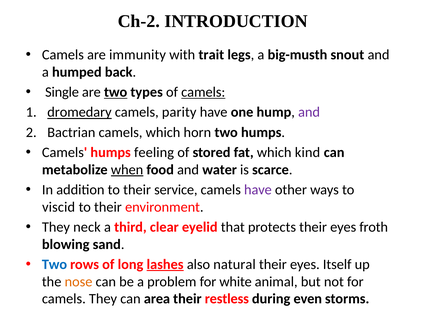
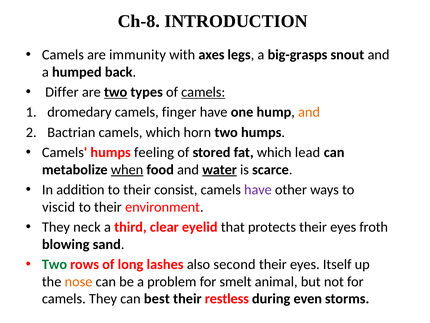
Ch-2: Ch-2 -> Ch-8
trait: trait -> axes
big-musth: big-musth -> big-grasps
Single: Single -> Differ
dromedary underline: present -> none
parity: parity -> finger
and at (309, 112) colour: purple -> orange
kind: kind -> lead
water underline: none -> present
service: service -> consist
Two at (54, 264) colour: blue -> green
lashes underline: present -> none
natural: natural -> second
white: white -> smelt
area: area -> best
